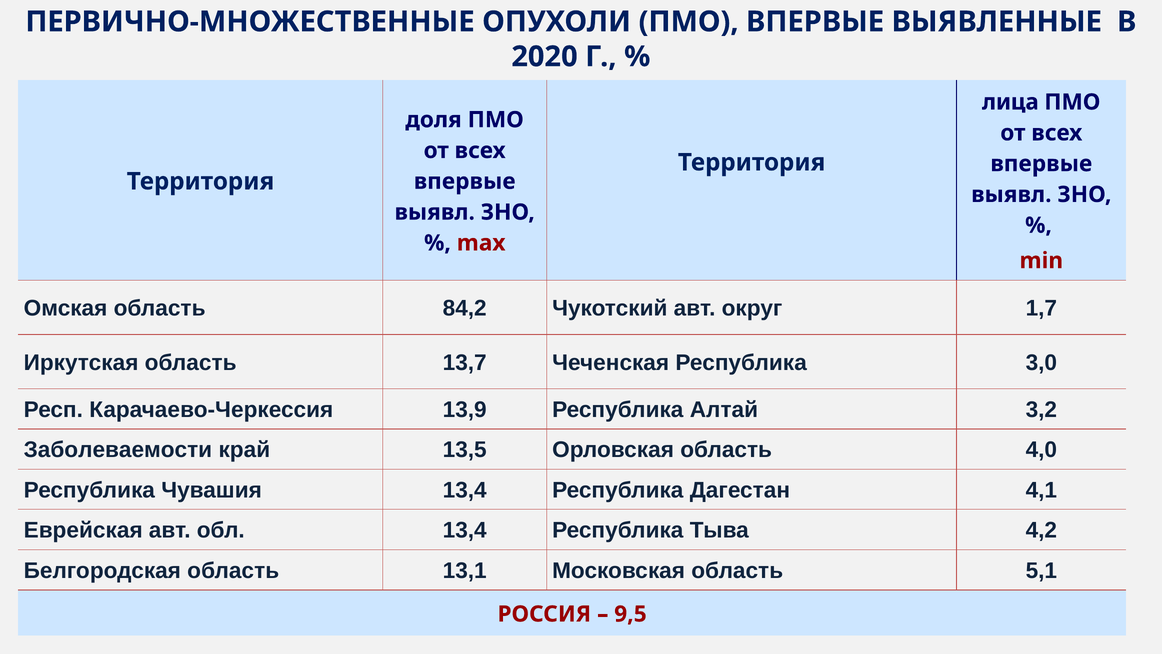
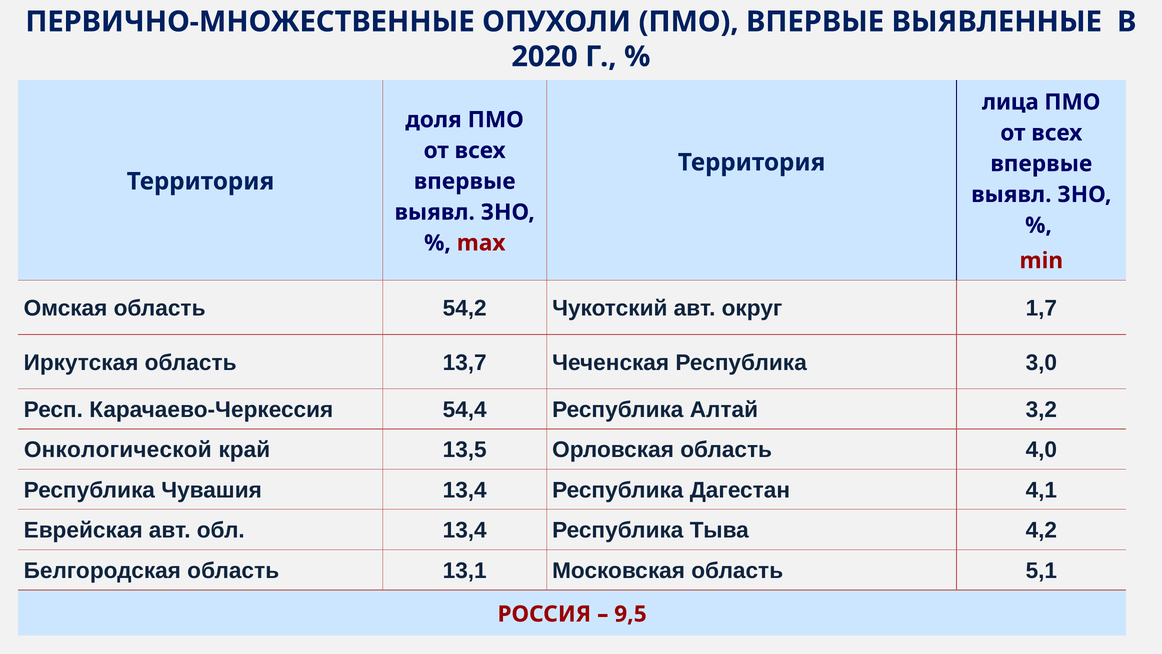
84,2: 84,2 -> 54,2
13,9: 13,9 -> 54,4
Заболеваемости: Заболеваемости -> Онкологической
